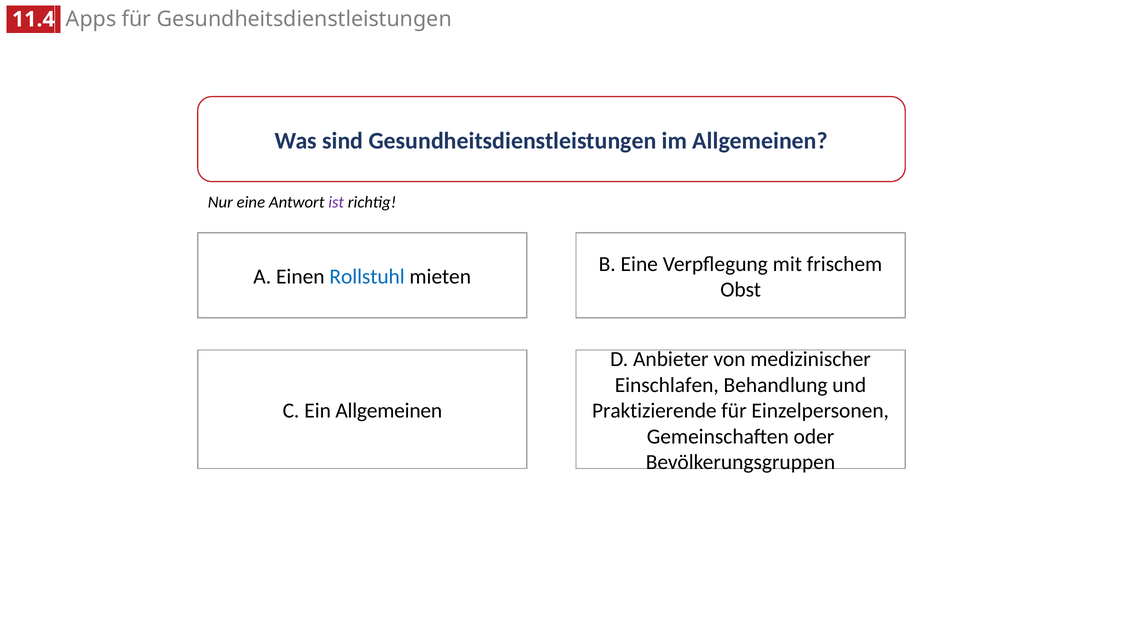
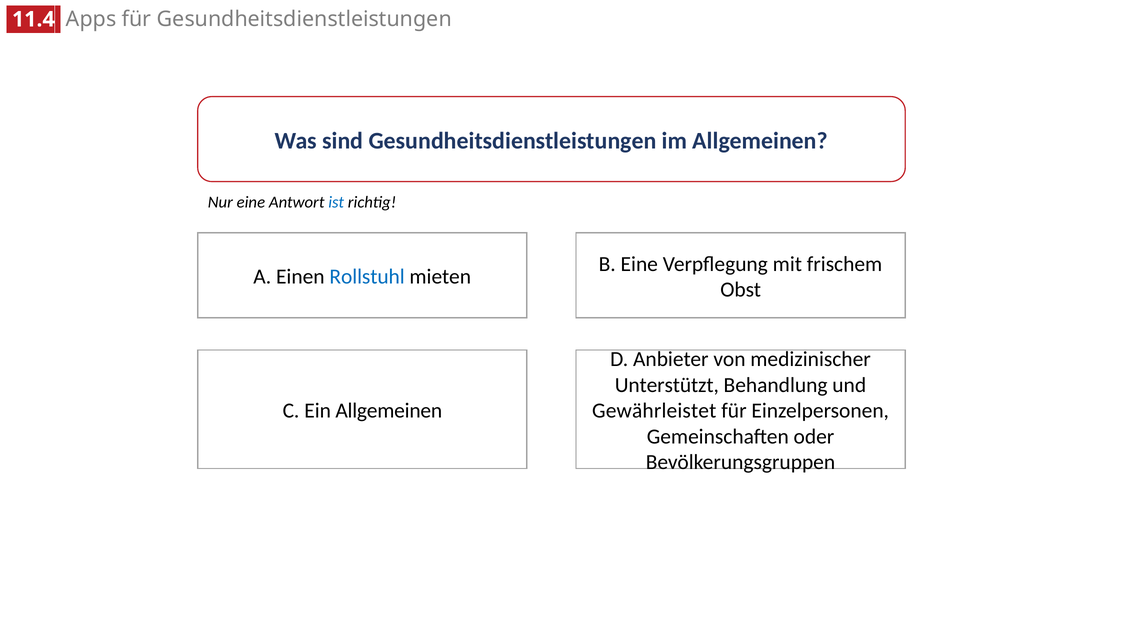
ist colour: purple -> blue
Einschlafen: Einschlafen -> Unterstützt
Praktizierende: Praktizierende -> Gewährleistet
